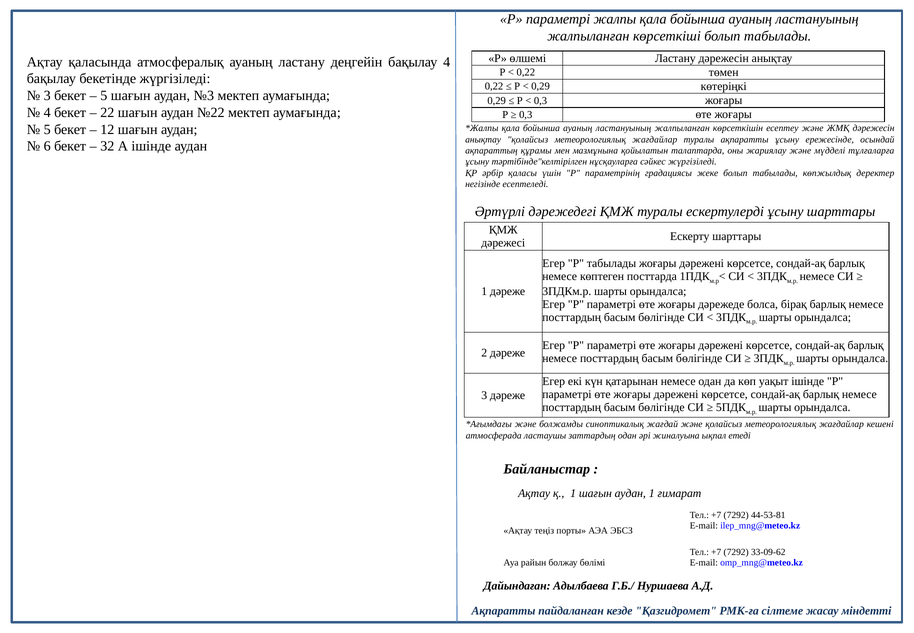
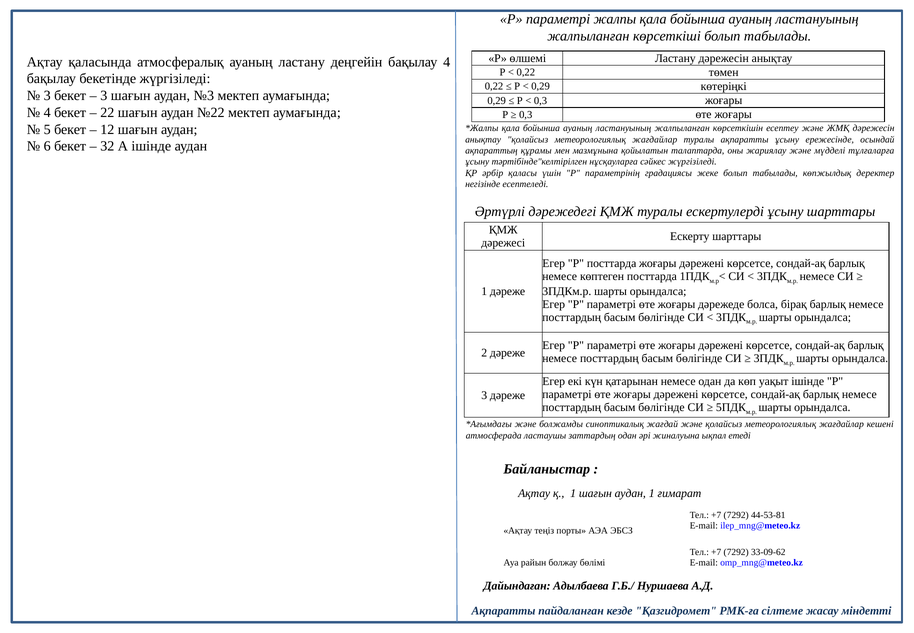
5 at (104, 96): 5 -> 3
Р табылады: табылады -> посттарда
